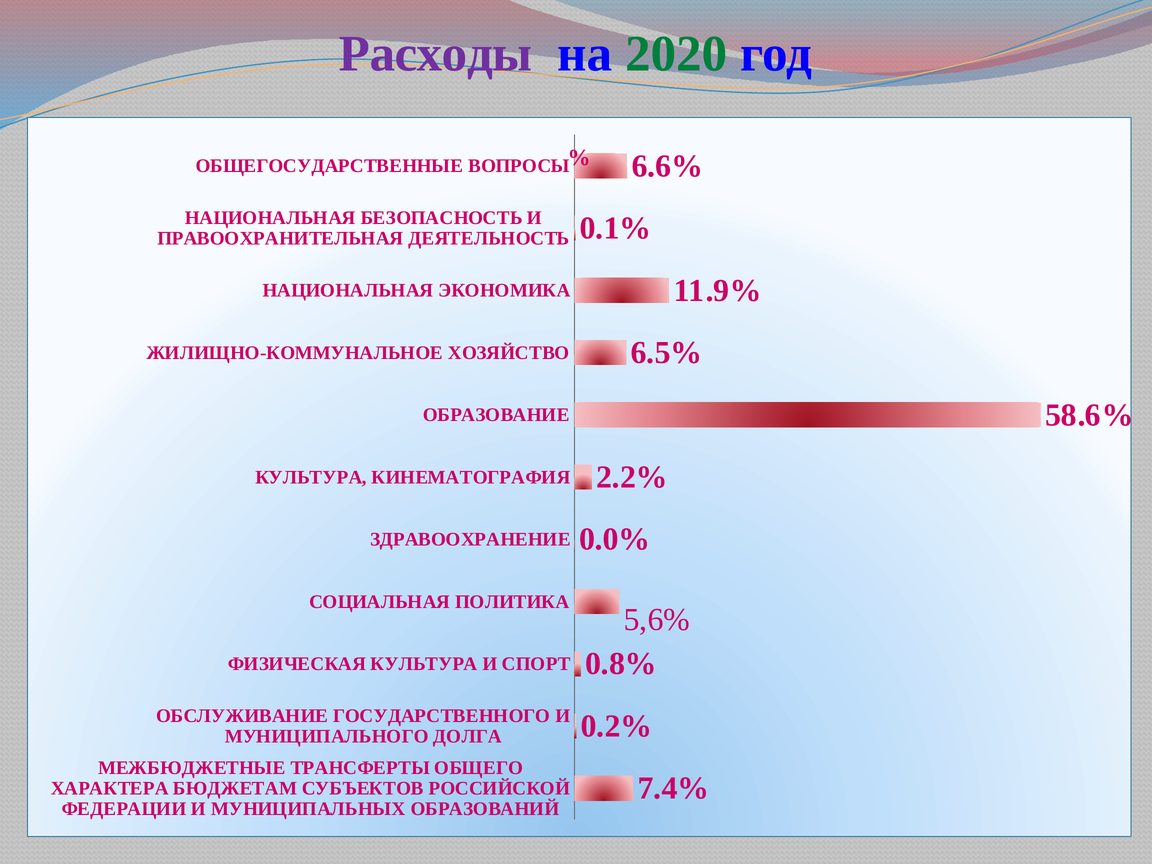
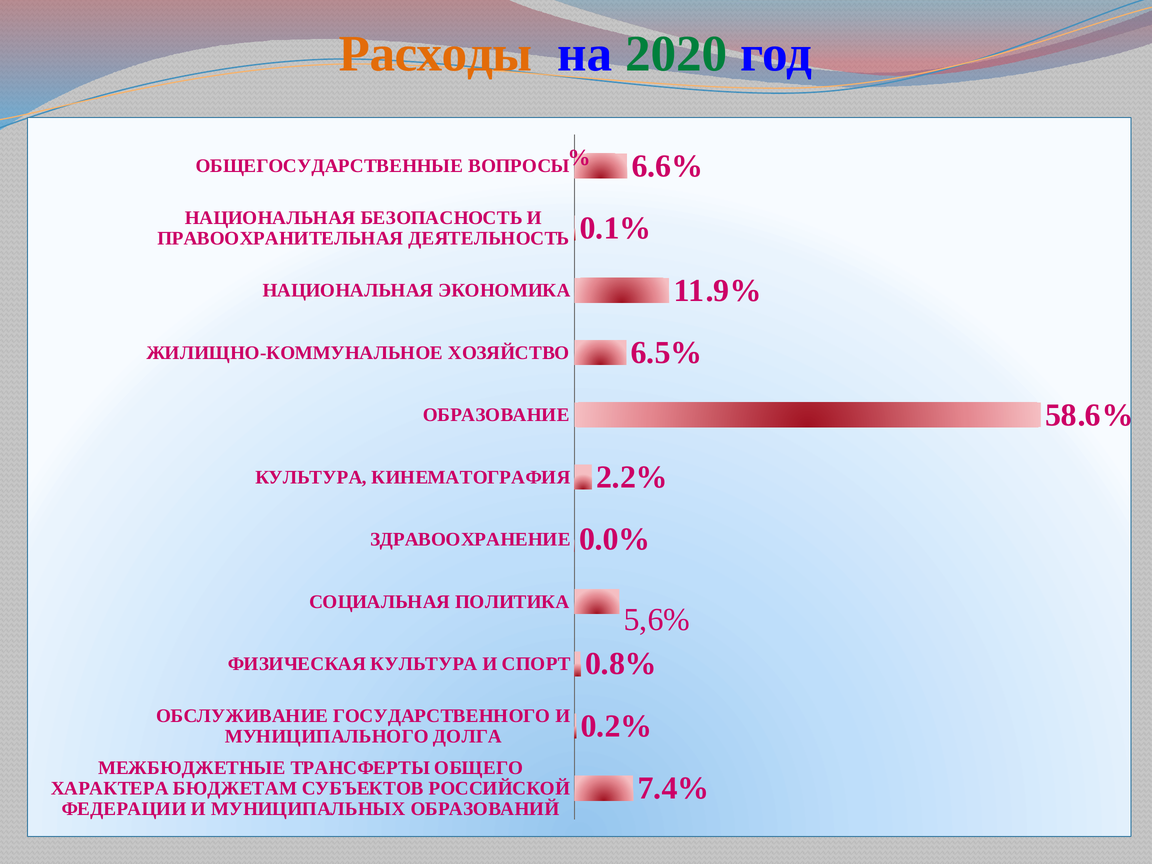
Расходы colour: purple -> orange
